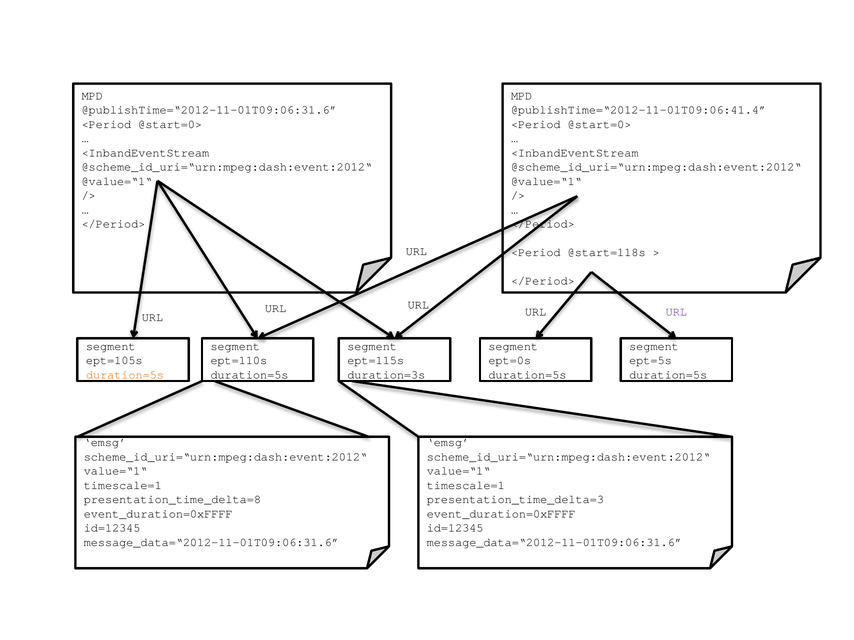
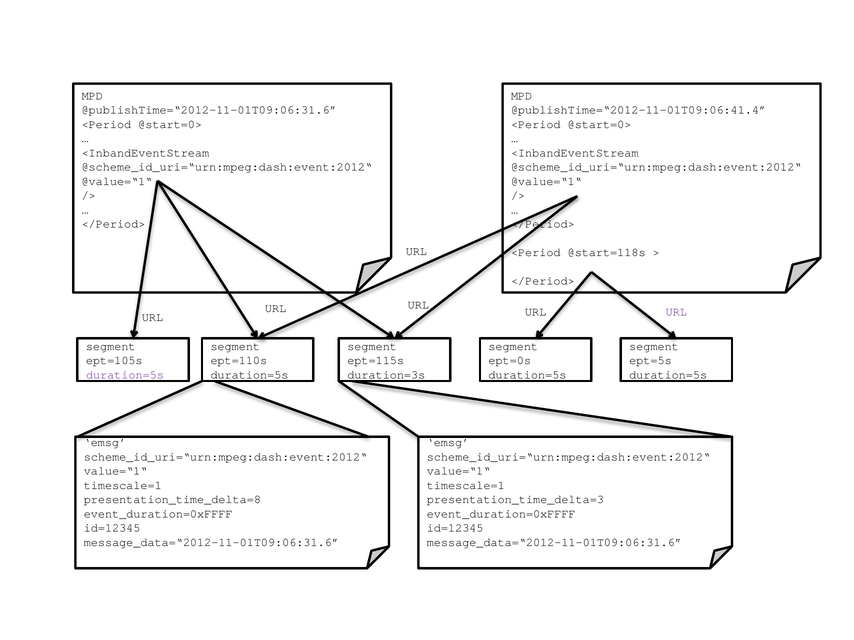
duration=5s at (125, 375) colour: orange -> purple
